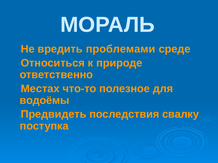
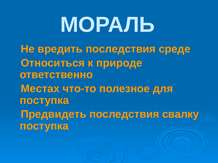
вредить проблемами: проблемами -> последствия
водоёмы at (44, 101): водоёмы -> поступка
